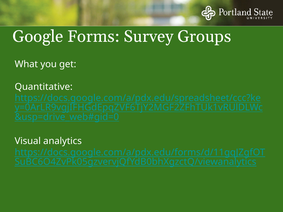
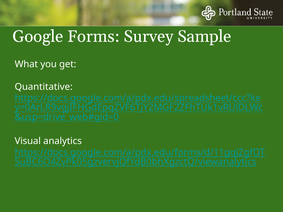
Groups: Groups -> Sample
